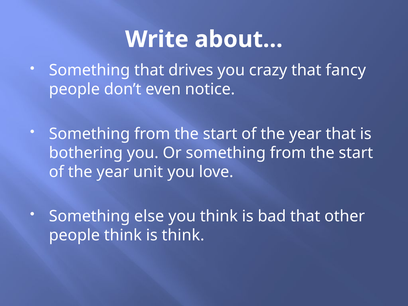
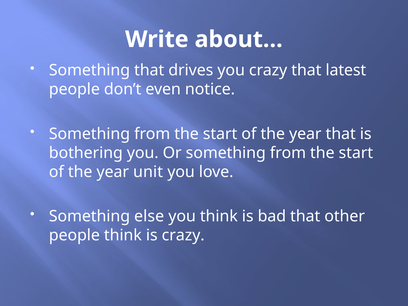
fancy: fancy -> latest
is think: think -> crazy
